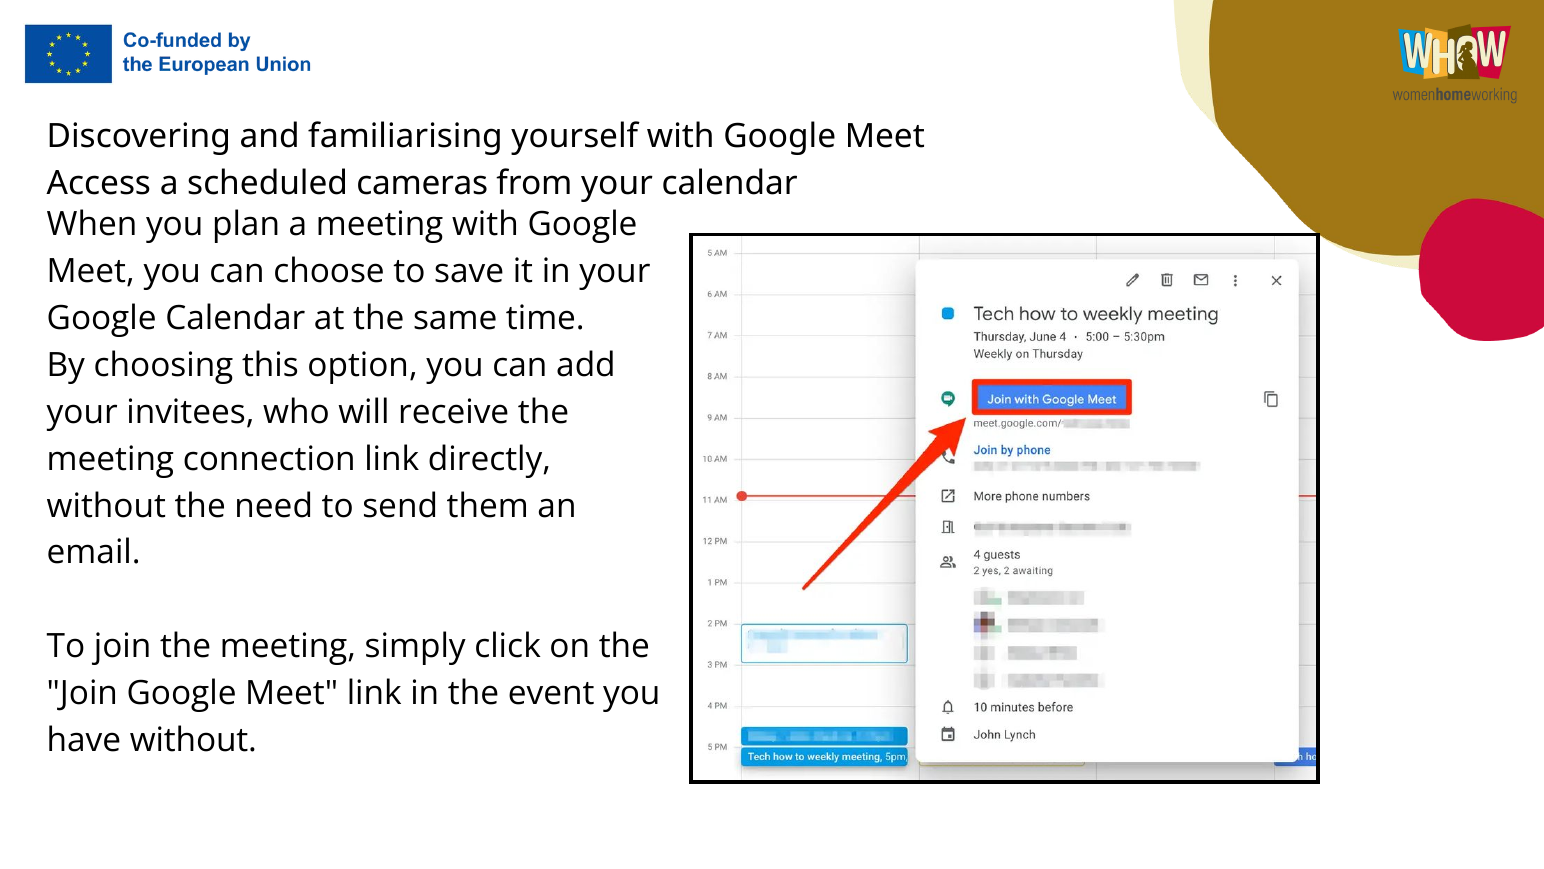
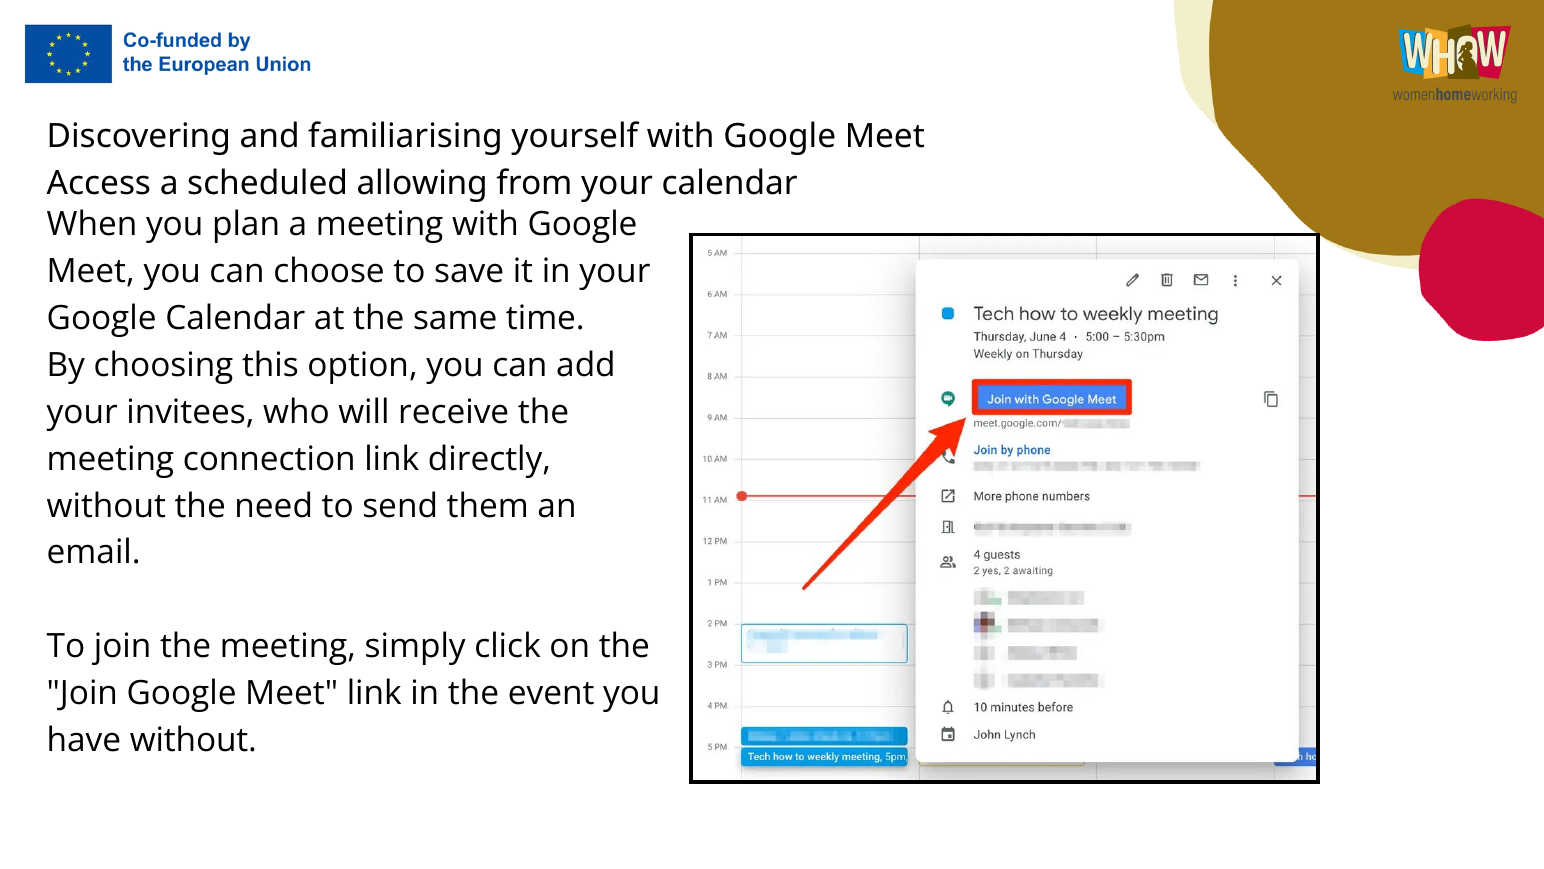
cameras: cameras -> allowing
